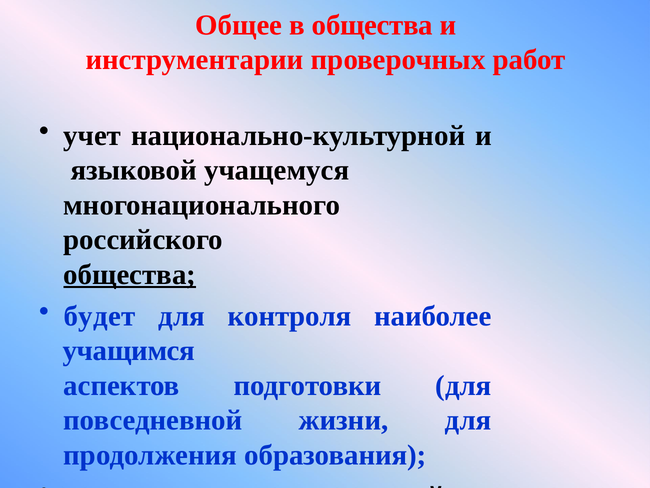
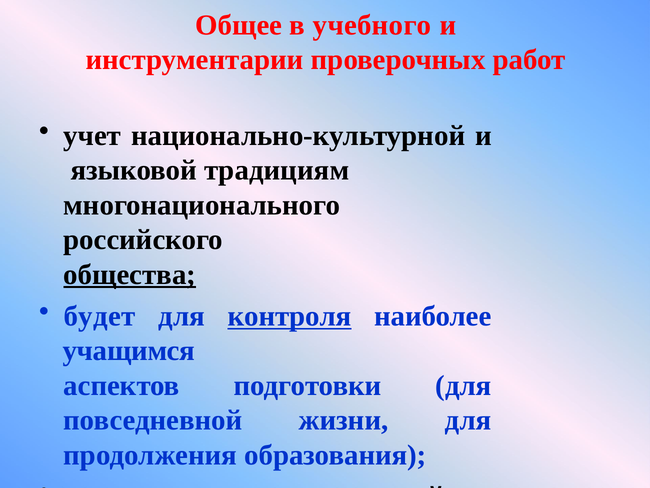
в общества: общества -> учебного
учащемуся: учащемуся -> традициям
контроля underline: none -> present
